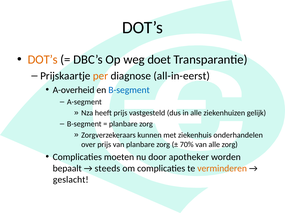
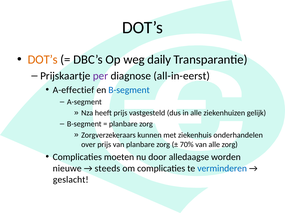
doet: doet -> daily
per colour: orange -> purple
A-overheid: A-overheid -> A-effectief
apotheker: apotheker -> alledaagse
bepaalt: bepaalt -> nieuwe
verminderen colour: orange -> blue
